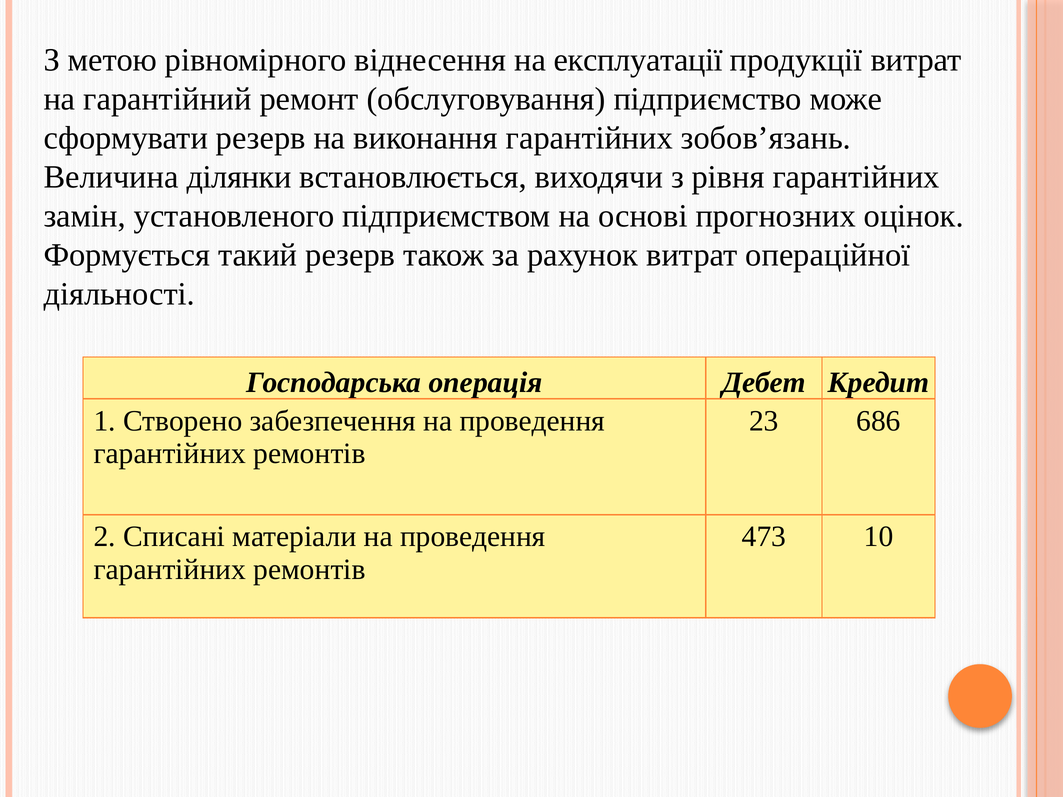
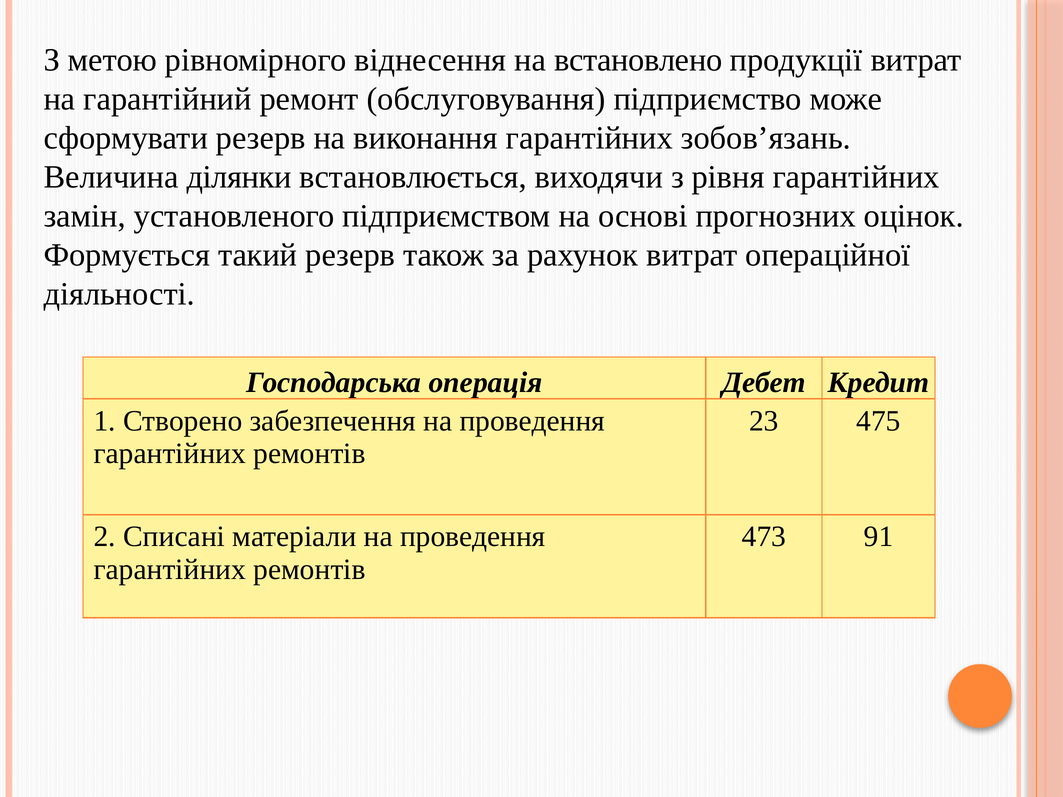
експлуатації: експлуатації -> встановлено
686: 686 -> 475
10: 10 -> 91
